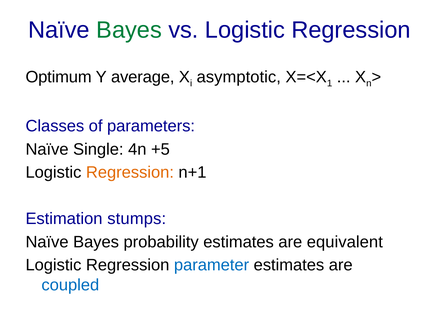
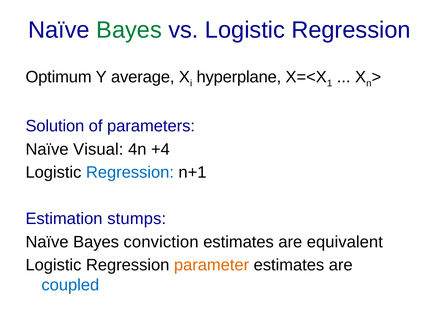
asymptotic: asymptotic -> hyperplane
Classes: Classes -> Solution
Single: Single -> Visual
+5: +5 -> +4
Regression at (130, 172) colour: orange -> blue
probability: probability -> conviction
parameter colour: blue -> orange
